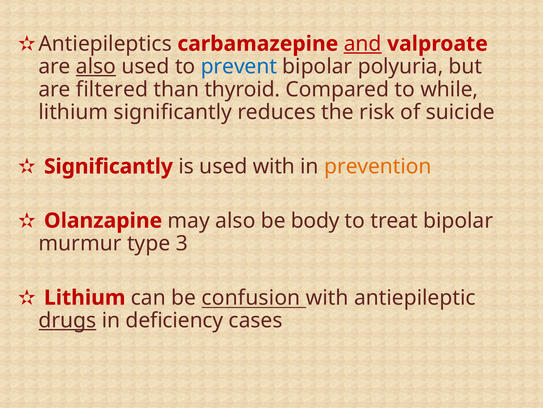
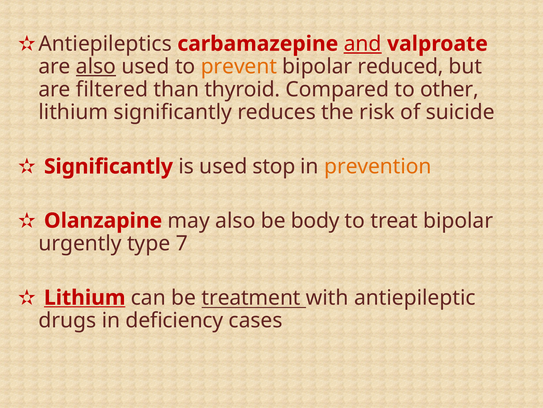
prevent colour: blue -> orange
polyuria: polyuria -> reduced
while: while -> other
used with: with -> stop
murmur: murmur -> urgently
3: 3 -> 7
Lithium at (85, 297) underline: none -> present
confusion: confusion -> treatment
drugs underline: present -> none
